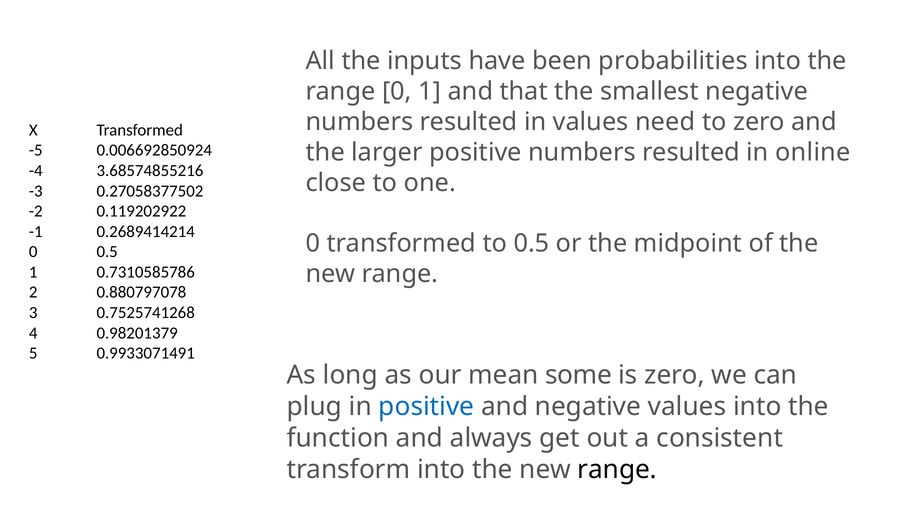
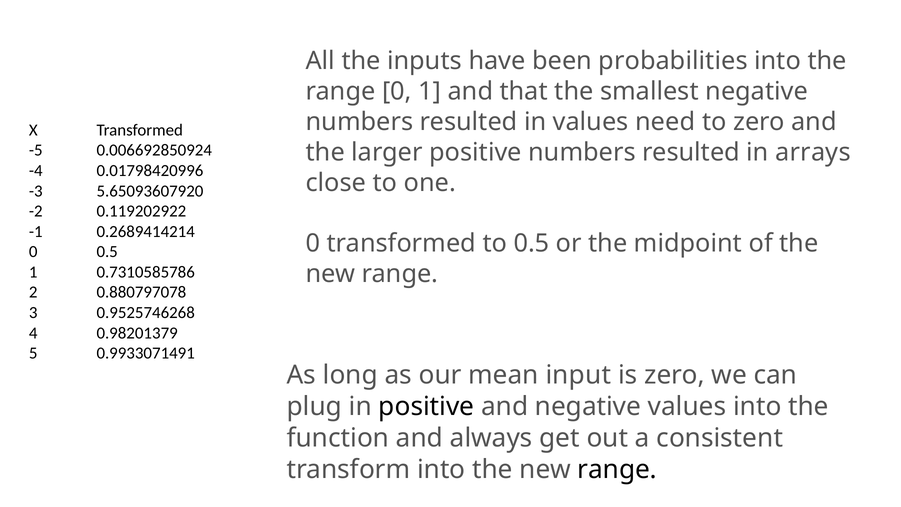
online: online -> arrays
3.68574855216: 3.68574855216 -> 0.01798420996
0.27058377502: 0.27058377502 -> 5.65093607920
0.7525741268: 0.7525741268 -> 0.9525746268
some: some -> input
positive at (426, 407) colour: blue -> black
